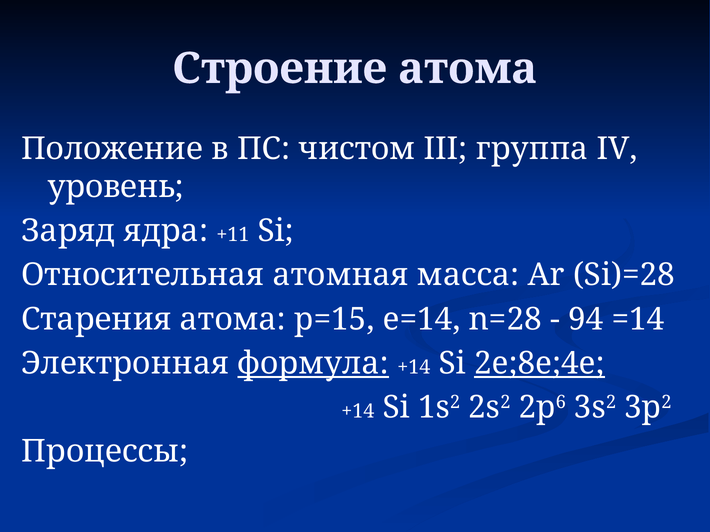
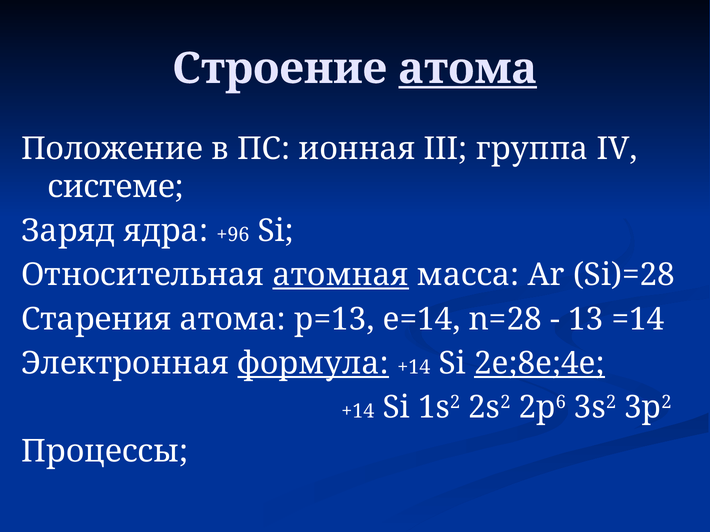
атома at (468, 69) underline: none -> present
чистом: чистом -> ионная
уровень: уровень -> системе
+11: +11 -> +96
атомная underline: none -> present
p=15: p=15 -> p=13
94: 94 -> 13
